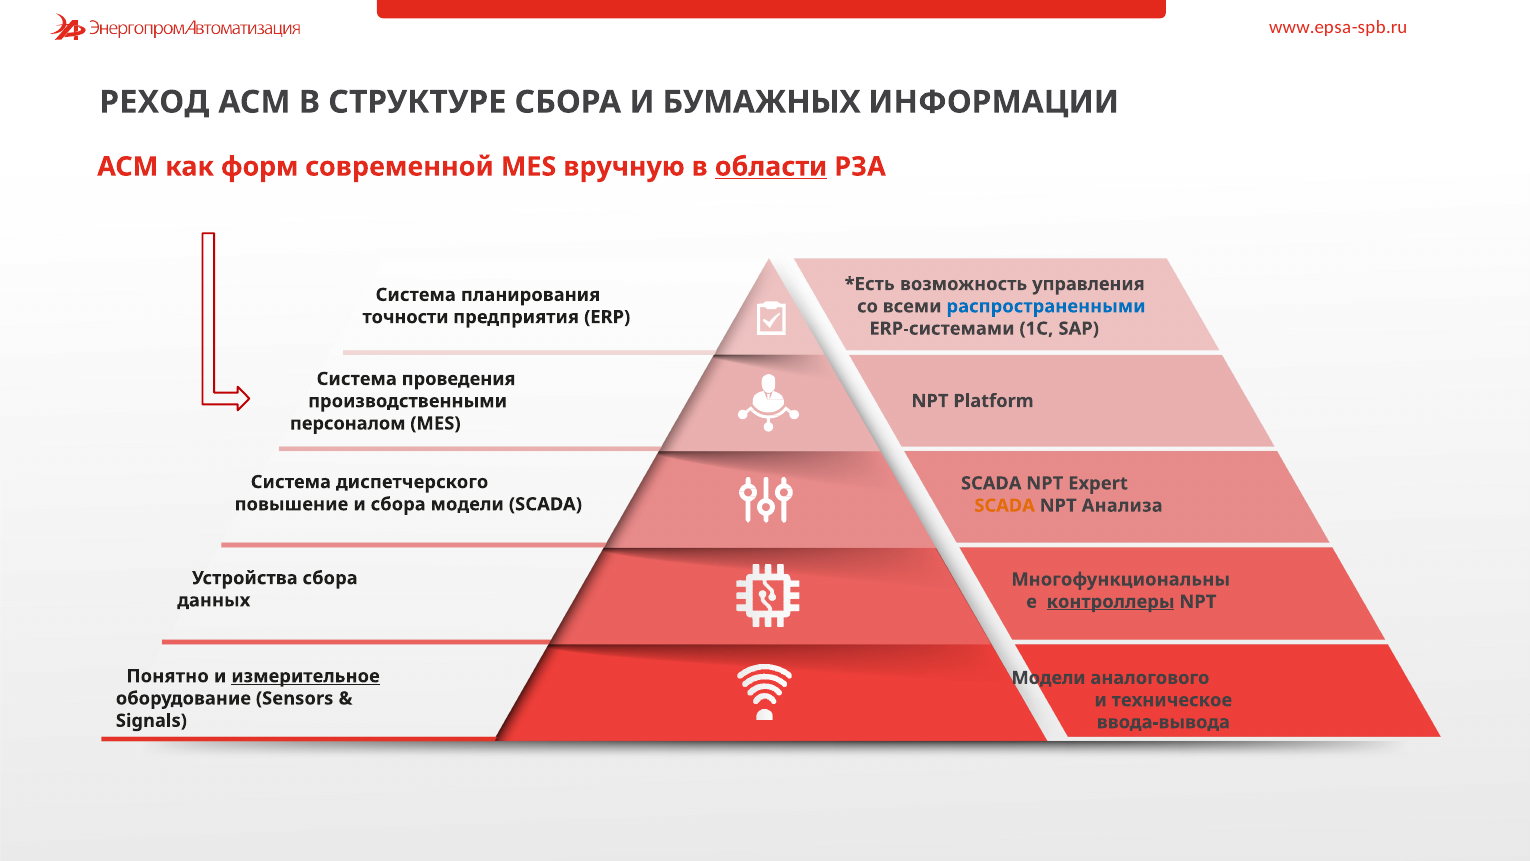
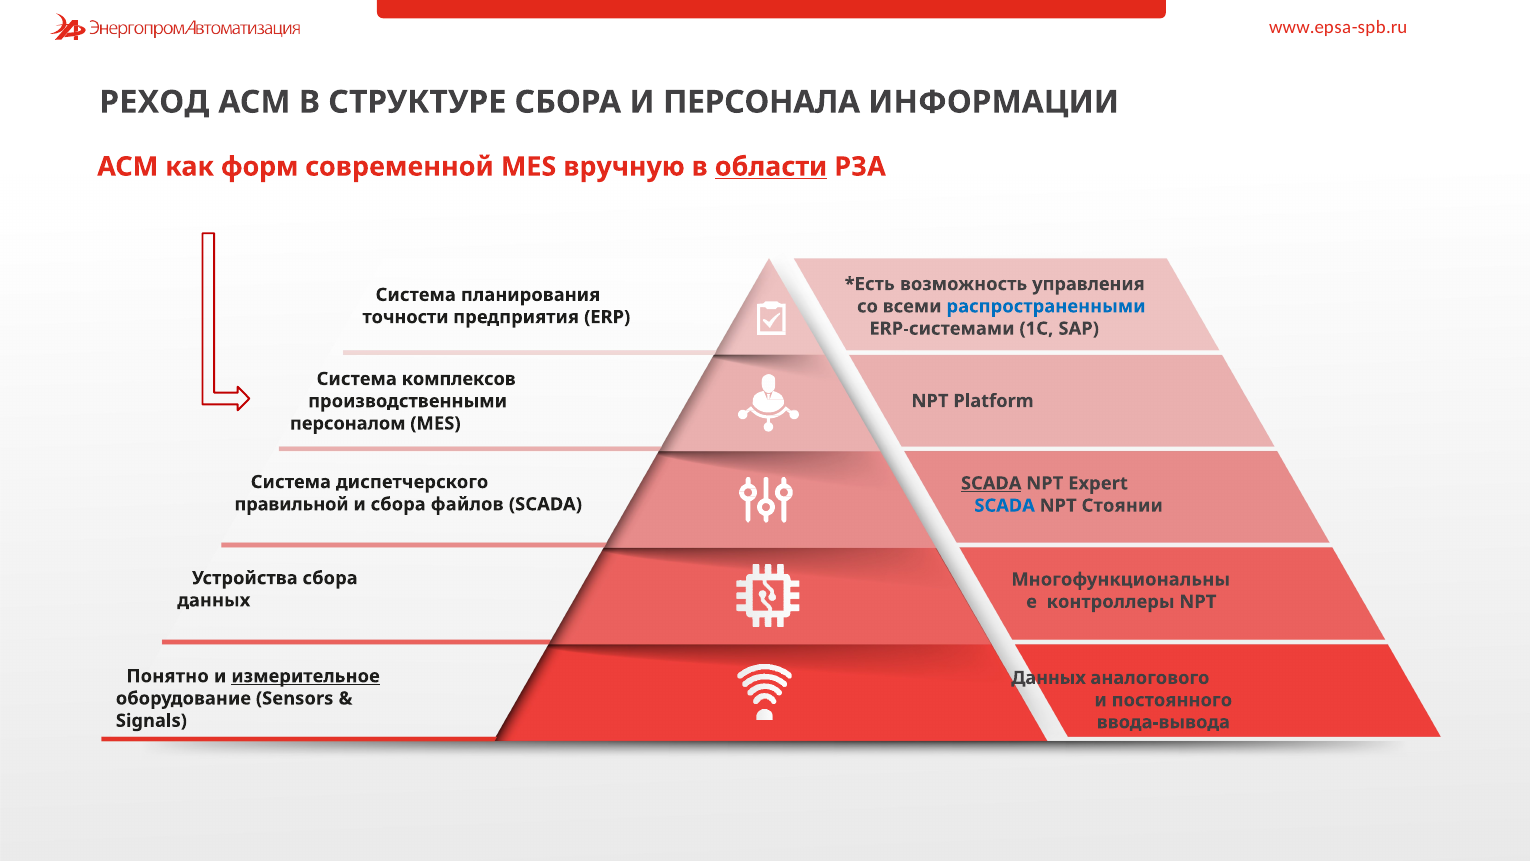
БУМАЖНЫХ: БУМАЖНЫХ -> ПЕРСОНАЛА
проведения: проведения -> комплексов
SCADA at (991, 483) underline: none -> present
повышение: повышение -> правильной
сбора модели: модели -> файлов
SCADA at (1005, 505) colour: orange -> blue
Анализа: Анализа -> Стоянии
контроллеры underline: present -> none
Модели at (1049, 678): Модели -> Данных
техническое: техническое -> постоянного
